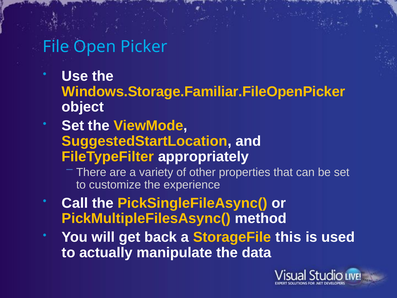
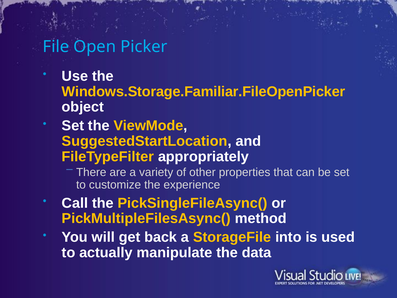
this: this -> into
